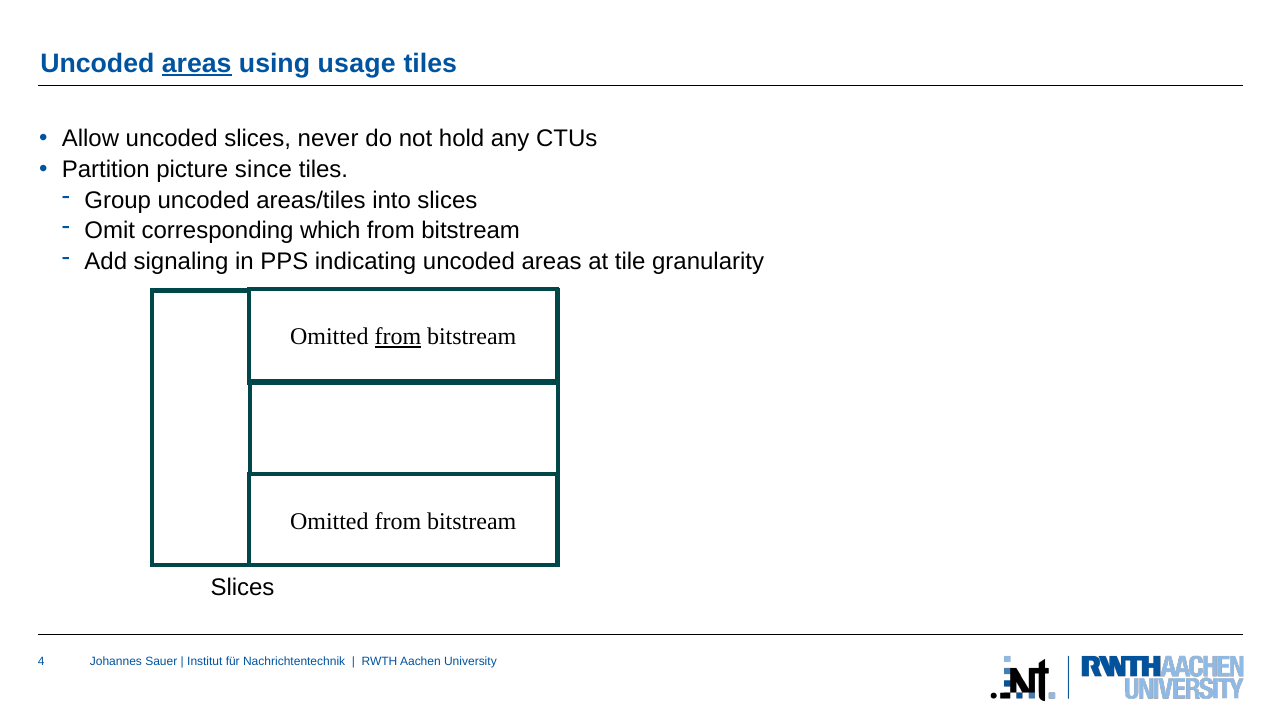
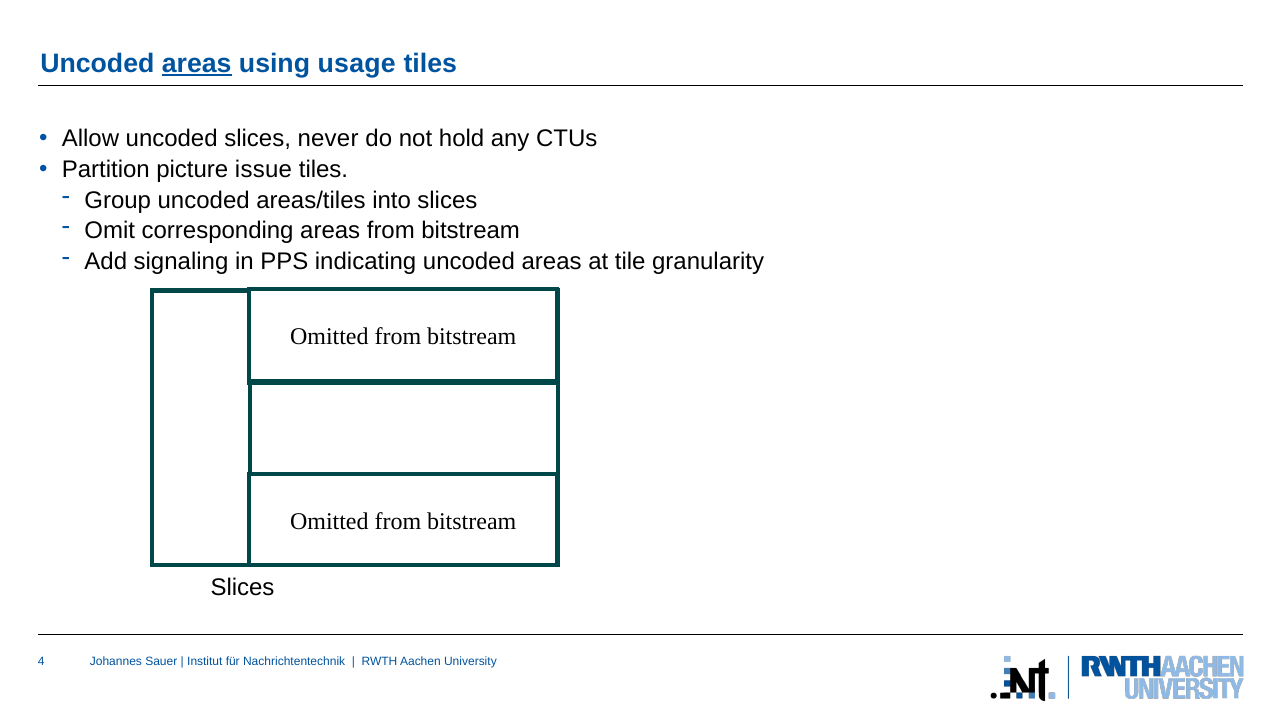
since: since -> issue
corresponding which: which -> areas
from at (398, 337) underline: present -> none
